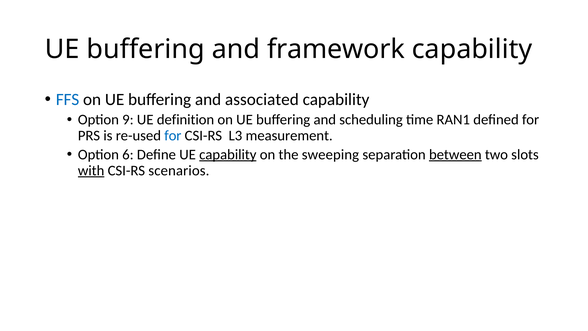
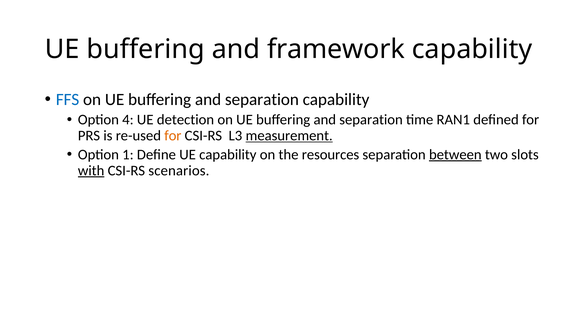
associated at (262, 99): associated -> separation
9: 9 -> 4
definition: definition -> detection
scheduling at (371, 120): scheduling -> separation
for at (173, 136) colour: blue -> orange
measurement underline: none -> present
6: 6 -> 1
capability at (228, 154) underline: present -> none
sweeping: sweeping -> resources
